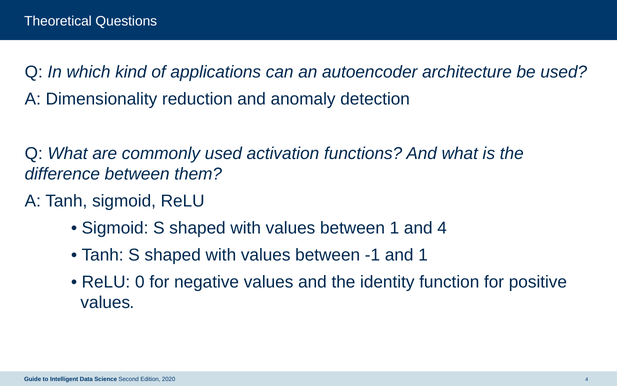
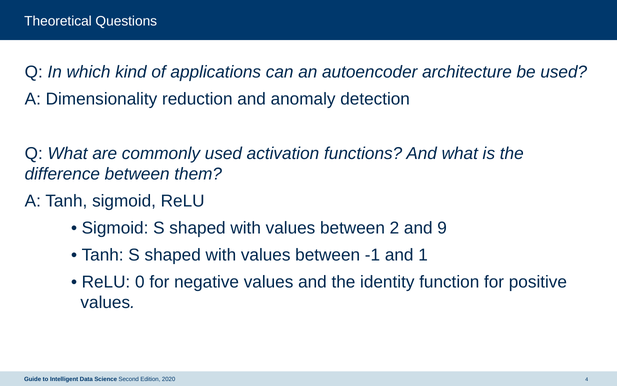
between 1: 1 -> 2
and 4: 4 -> 9
